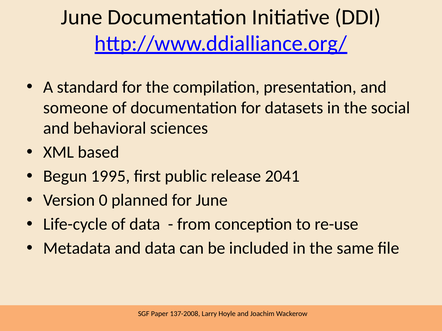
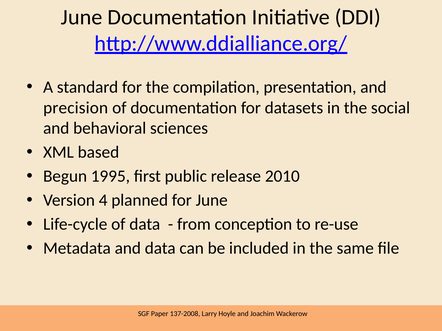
someone: someone -> precision
2041: 2041 -> 2010
0: 0 -> 4
